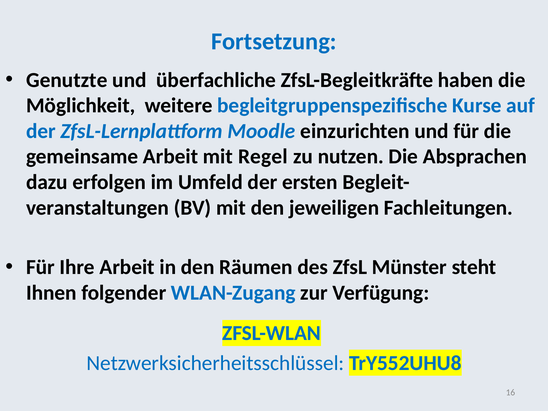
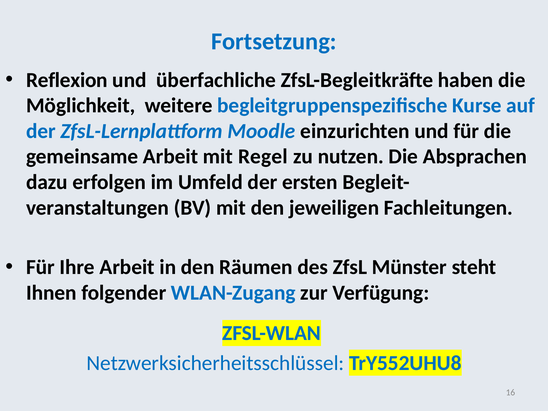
Genutzte: Genutzte -> Reflexion
